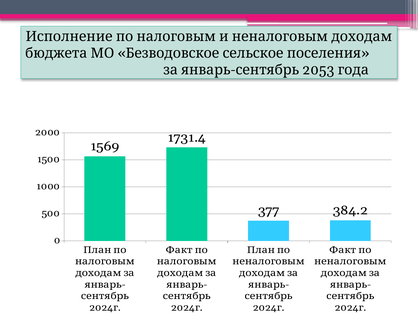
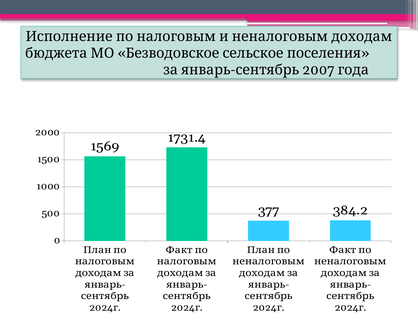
2053: 2053 -> 2007
